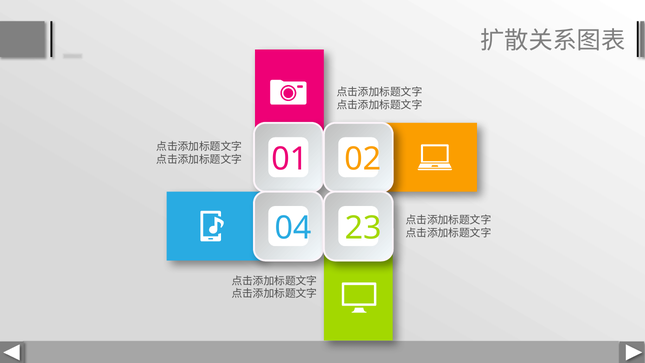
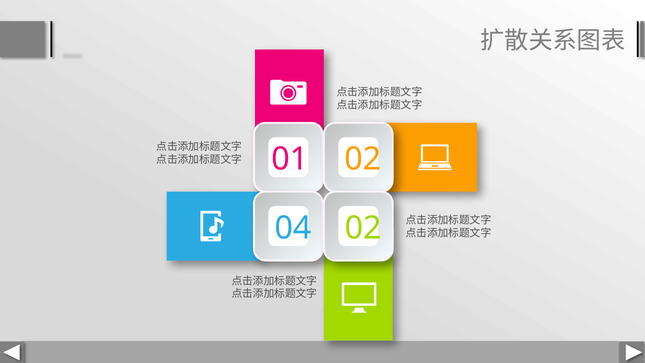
23 at (363, 228): 23 -> 02
